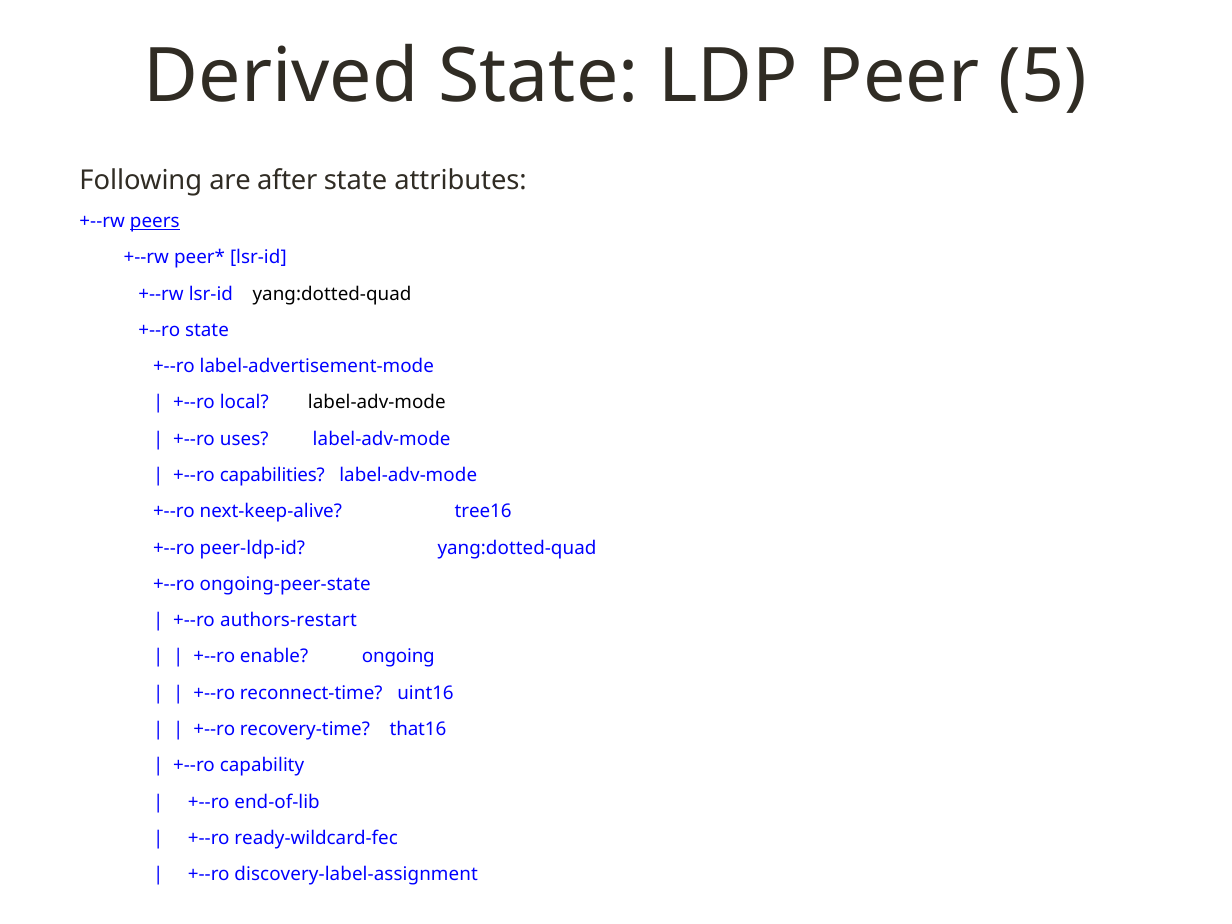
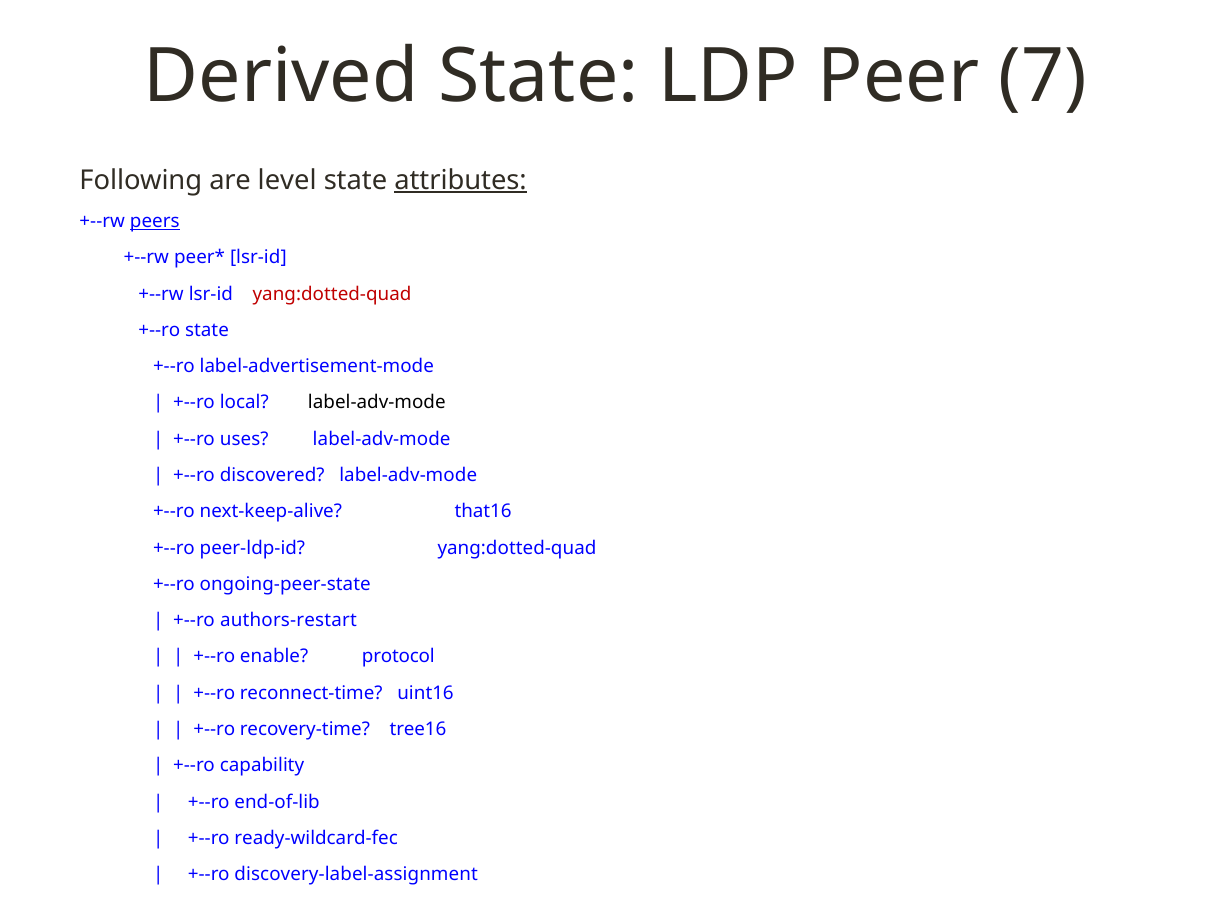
5: 5 -> 7
after: after -> level
attributes underline: none -> present
yang:dotted-quad at (332, 294) colour: black -> red
capabilities: capabilities -> discovered
tree16: tree16 -> that16
ongoing: ongoing -> protocol
that16: that16 -> tree16
